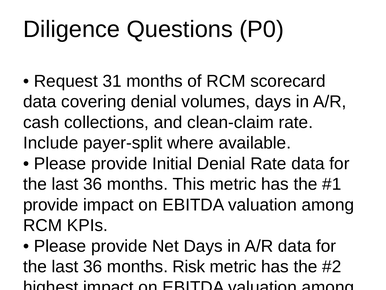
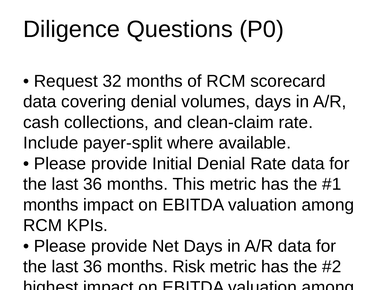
31: 31 -> 32
provide at (51, 204): provide -> months
